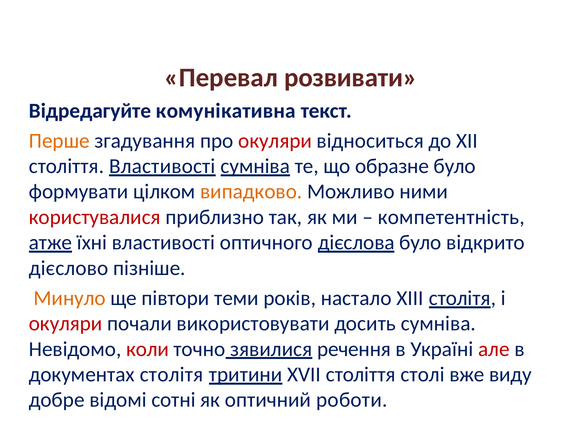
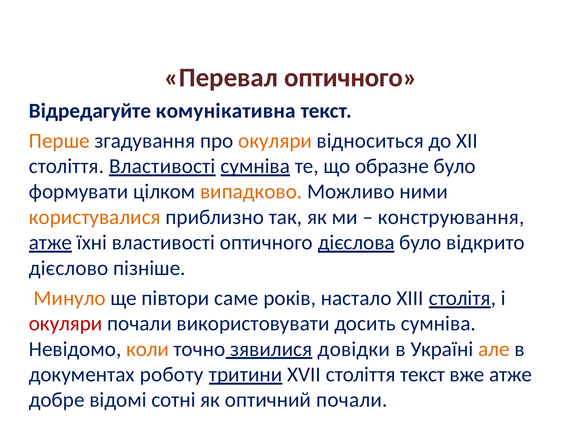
Перевал розвивати: розвивати -> оптичного
окуляри at (275, 141) colour: red -> orange
користувалися colour: red -> orange
компетентність: компетентність -> конструювання
теми: теми -> саме
коли colour: red -> orange
речення: речення -> довідки
але colour: red -> orange
документах столітя: столітя -> роботу
століття столі: столі -> текст
вже виду: виду -> атже
оптичний роботи: роботи -> почали
